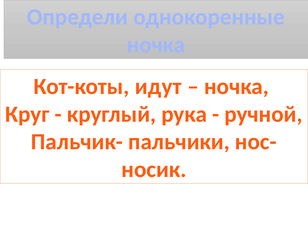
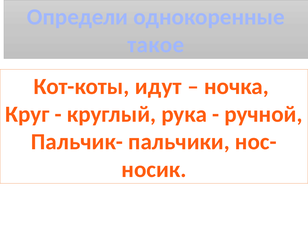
ночка at (156, 45): ночка -> такое
